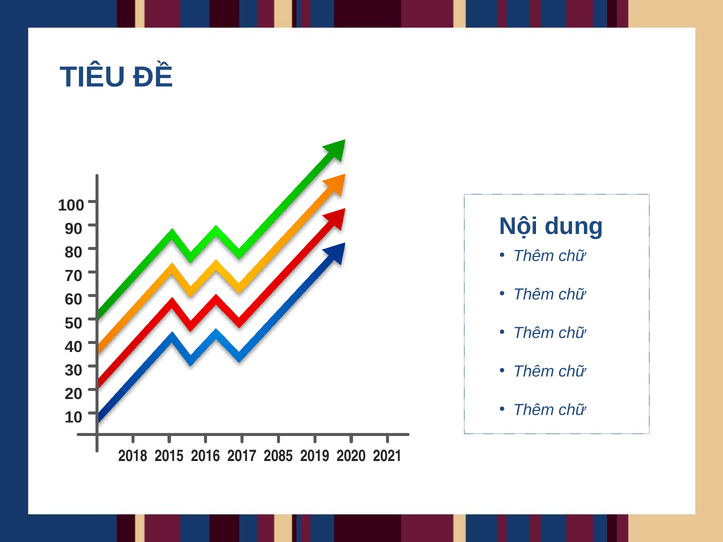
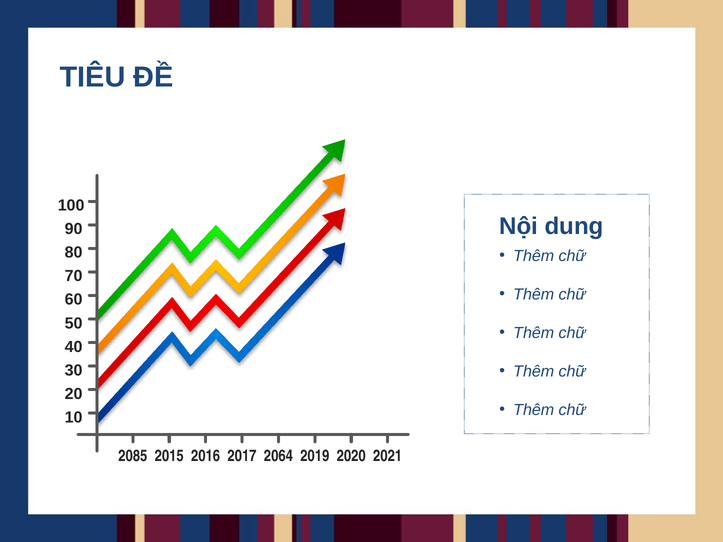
2018: 2018 -> 2085
2085: 2085 -> 2064
